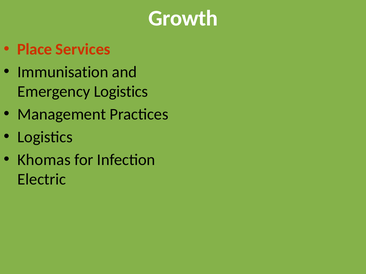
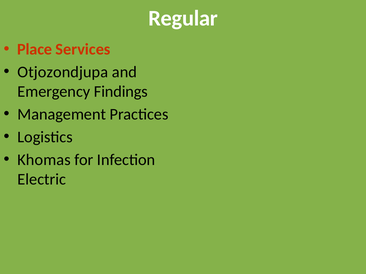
Growth: Growth -> Regular
Immunisation: Immunisation -> Otjozondjupa
Emergency Logistics: Logistics -> Findings
